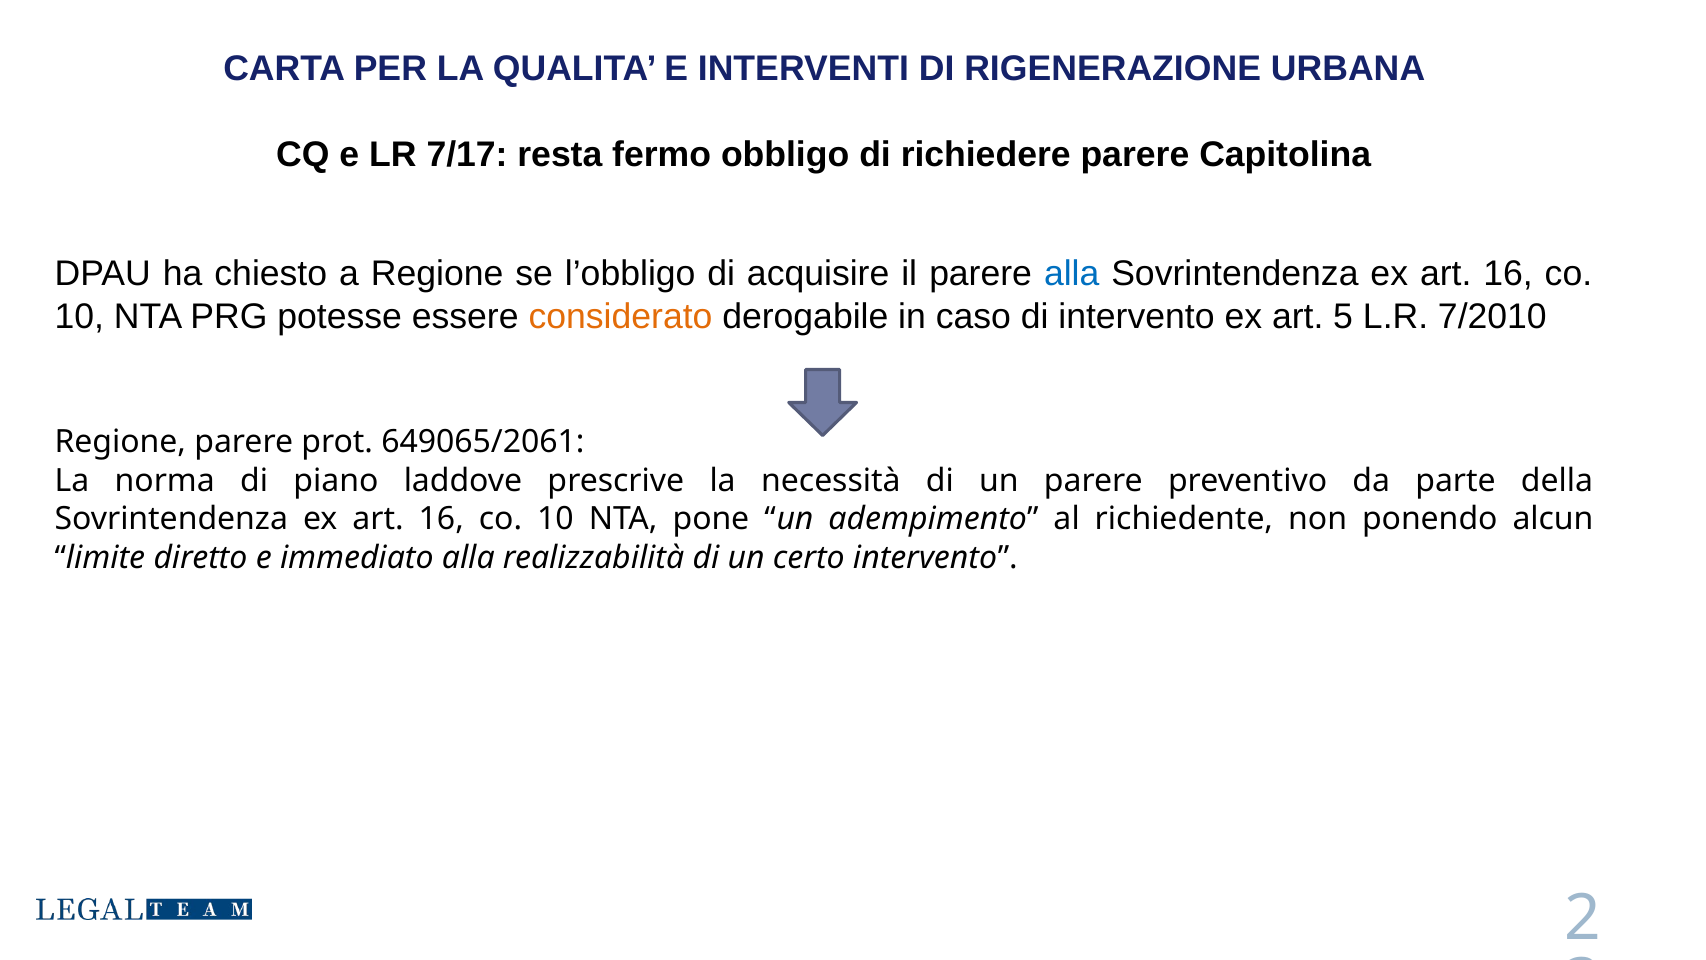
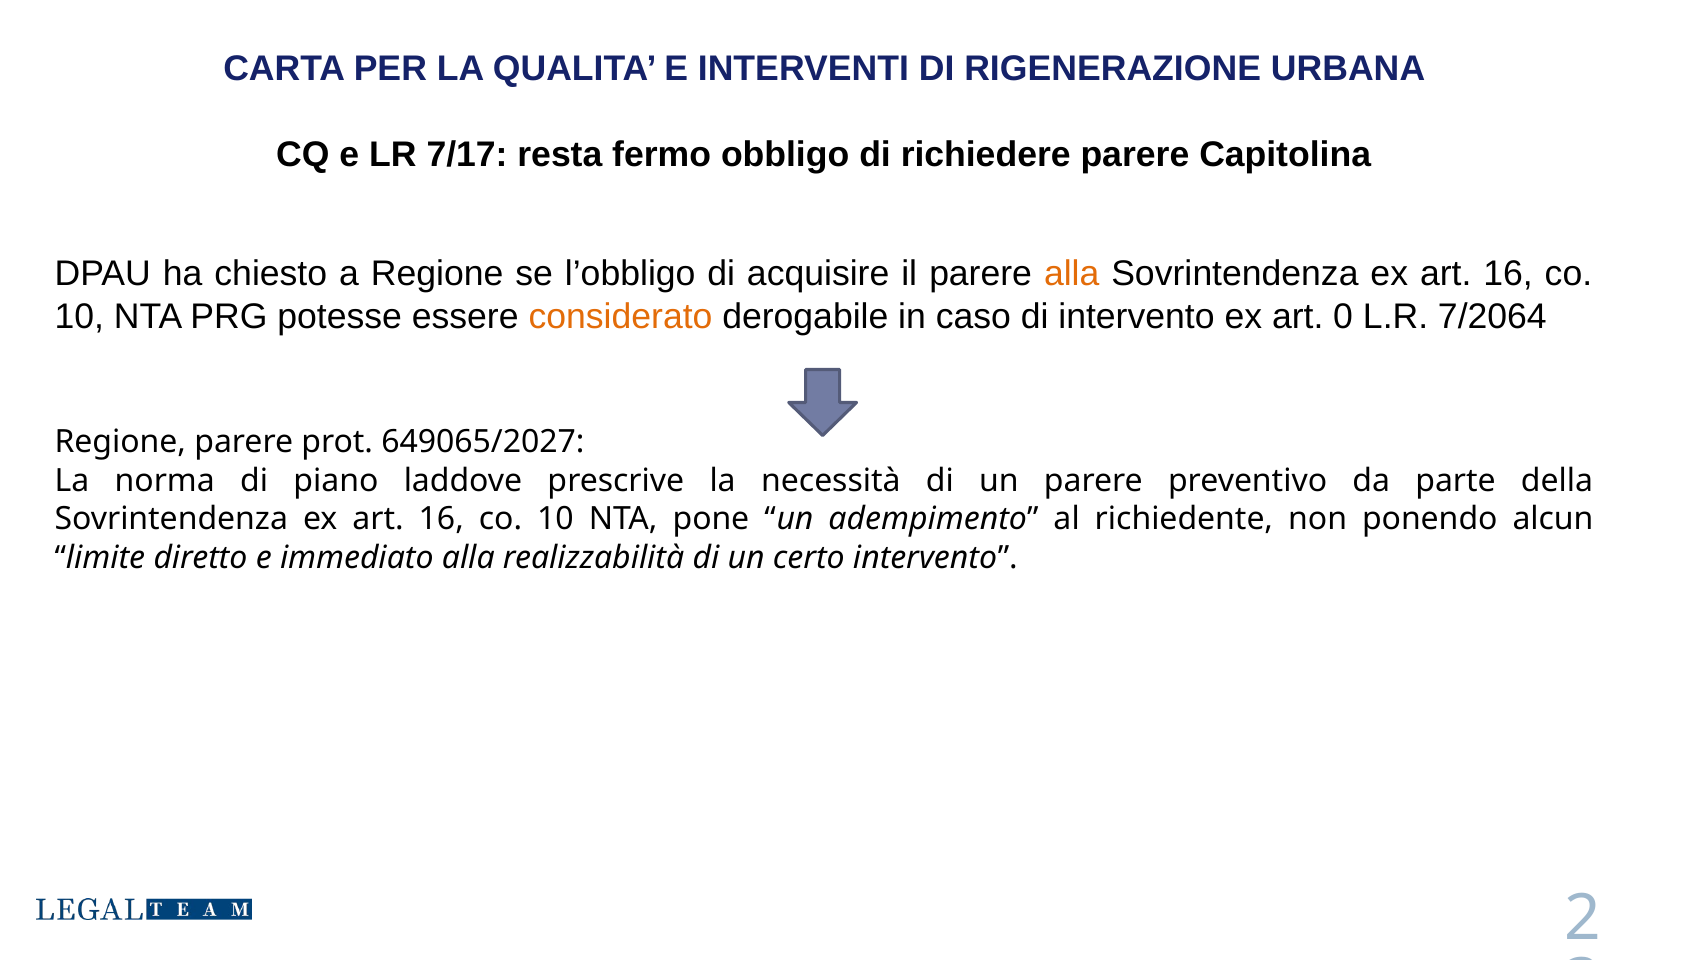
alla at (1072, 274) colour: blue -> orange
5: 5 -> 0
7/2010: 7/2010 -> 7/2064
649065/2061: 649065/2061 -> 649065/2027
